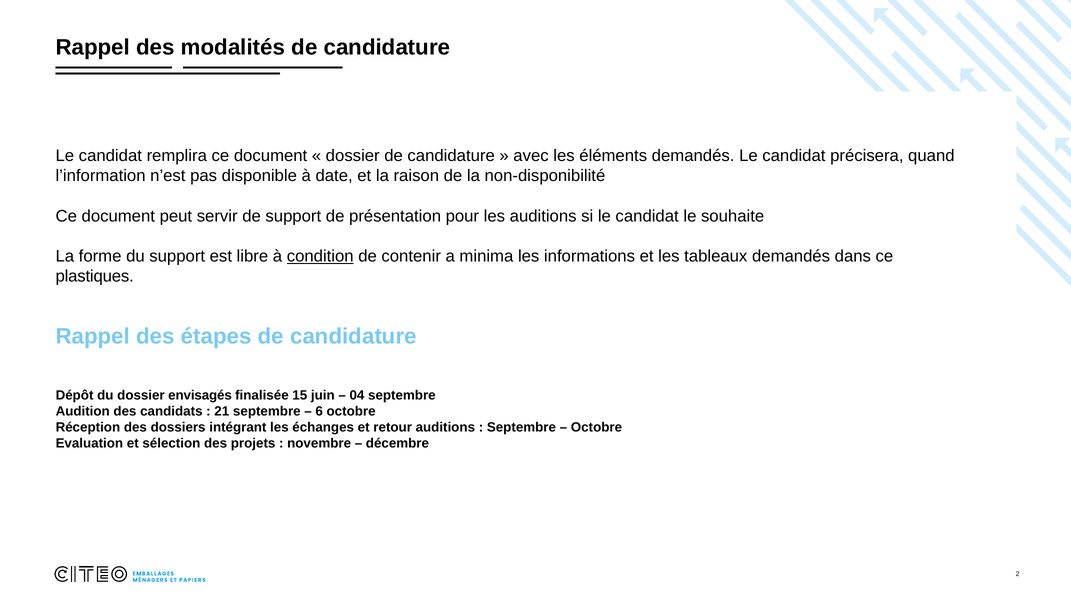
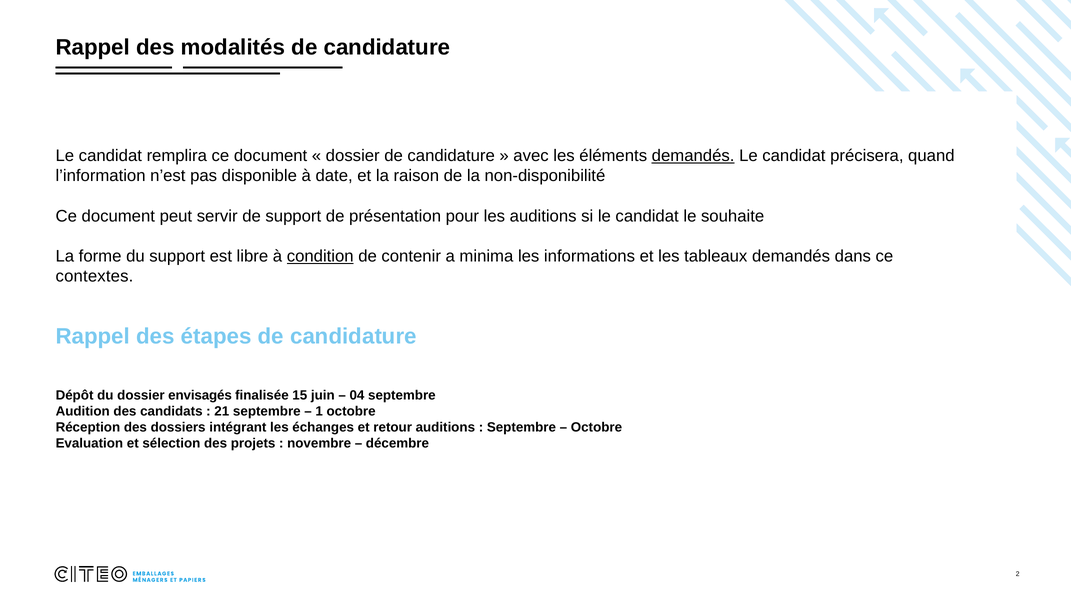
demandés at (693, 156) underline: none -> present
plastiques: plastiques -> contextes
6: 6 -> 1
